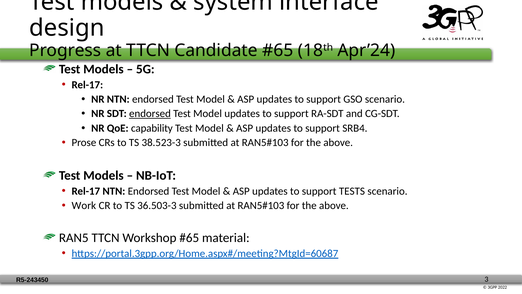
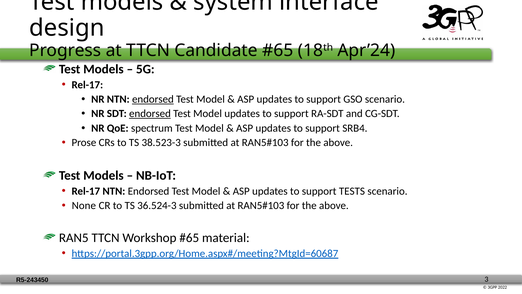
endorsed at (153, 99) underline: none -> present
capability: capability -> spectrum
Work: Work -> None
36.503-3: 36.503-3 -> 36.524-3
